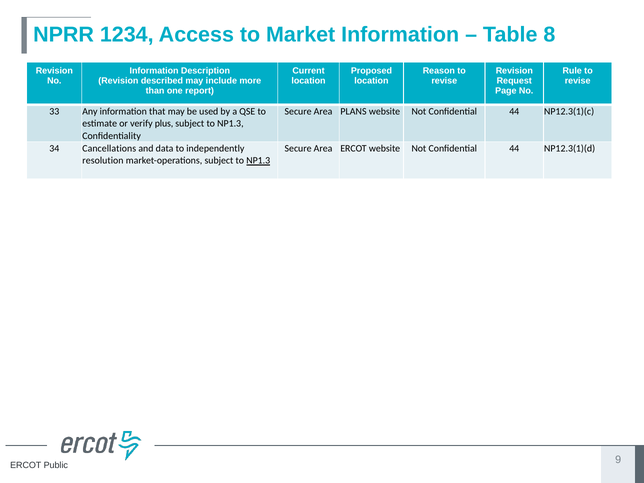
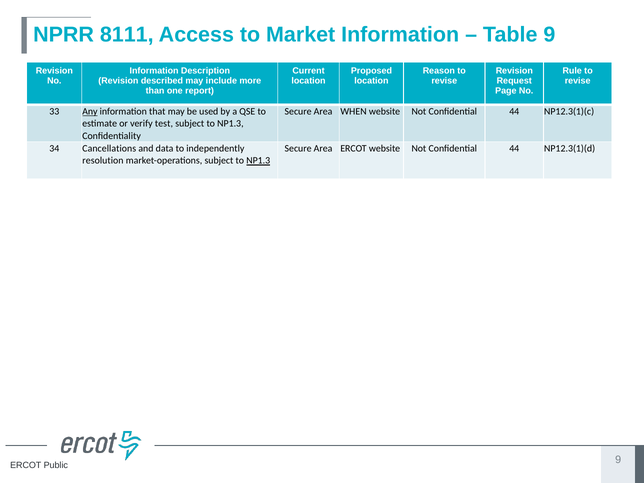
1234: 1234 -> 8111
Table 8: 8 -> 9
Any underline: none -> present
PLANS: PLANS -> WHEN
plus: plus -> test
